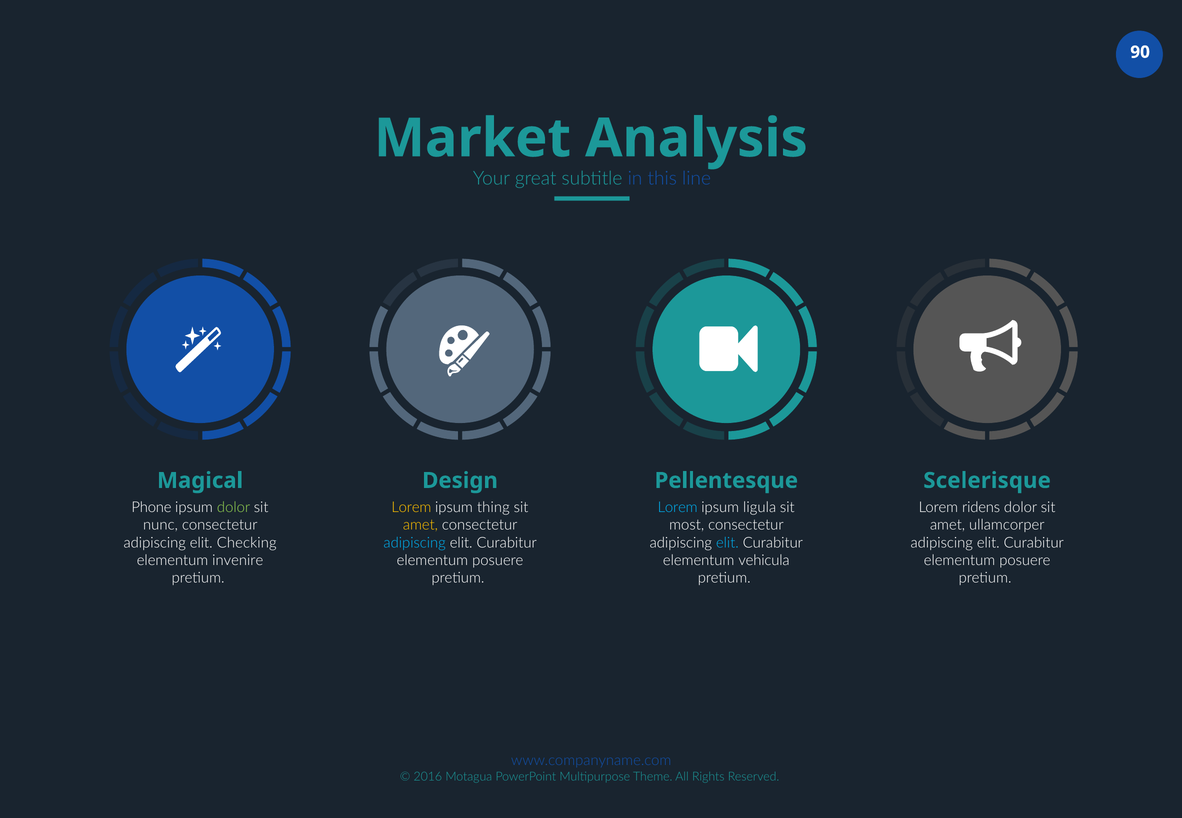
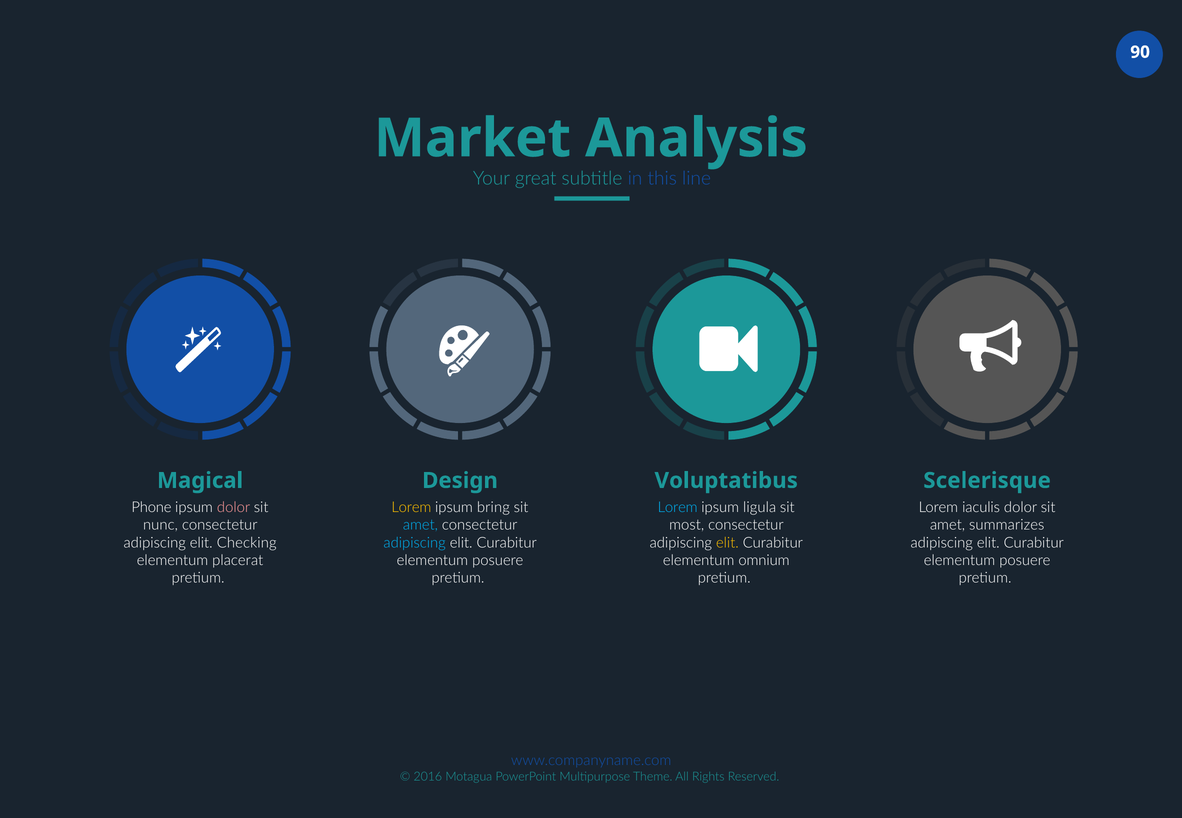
Pellentesque: Pellentesque -> Voluptatibus
dolor at (234, 507) colour: light green -> pink
thing: thing -> bring
ridens: ridens -> iaculis
amet at (420, 525) colour: yellow -> light blue
ullamcorper: ullamcorper -> summarizes
elit at (727, 543) colour: light blue -> yellow
invenire: invenire -> placerat
vehicula: vehicula -> omnium
